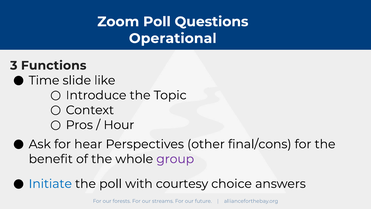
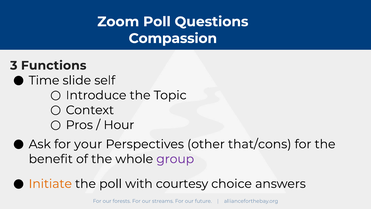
Operational: Operational -> Compassion
like: like -> self
hear: hear -> your
final/cons: final/cons -> that/cons
Initiate colour: blue -> orange
